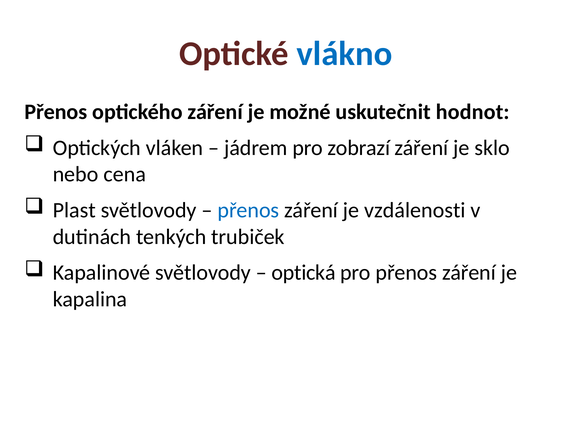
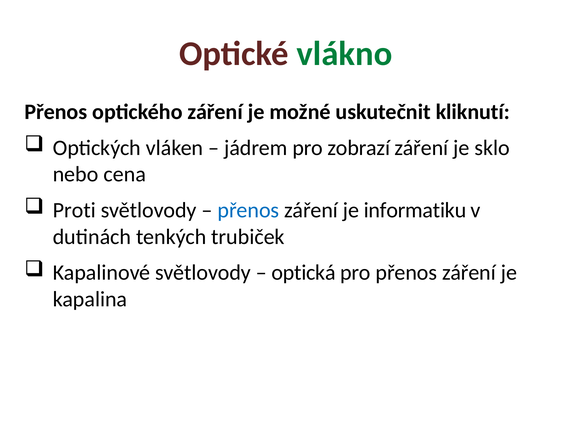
vlákno colour: blue -> green
hodnot: hodnot -> kliknutí
Plast: Plast -> Proti
vzdálenosti: vzdálenosti -> informatiku
